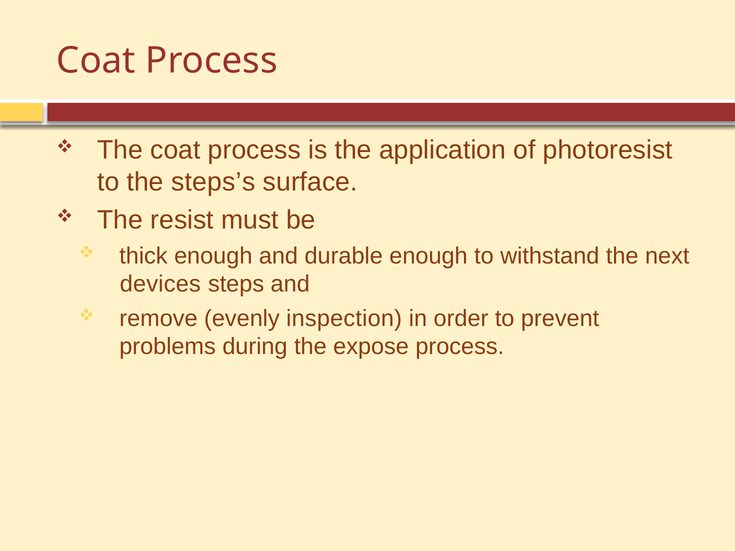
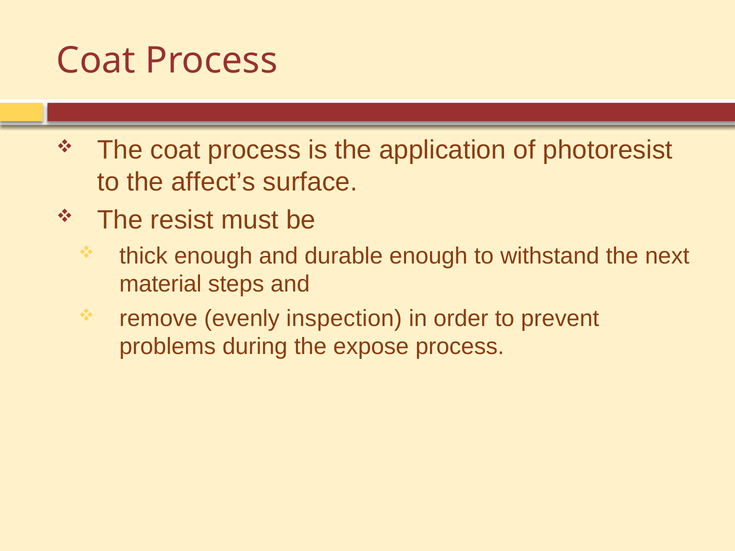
steps’s: steps’s -> affect’s
devices: devices -> material
